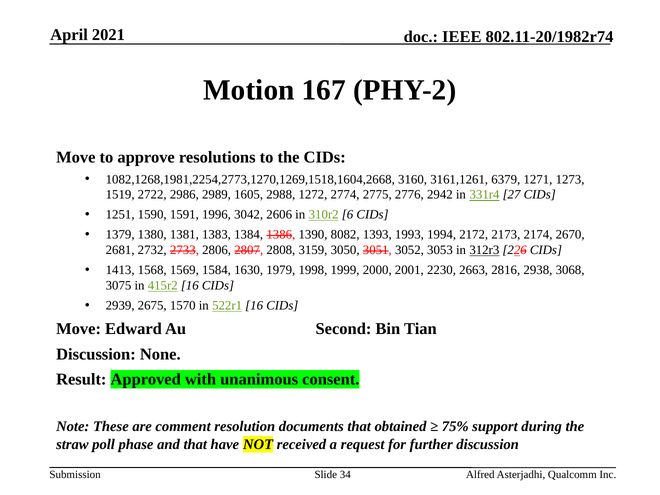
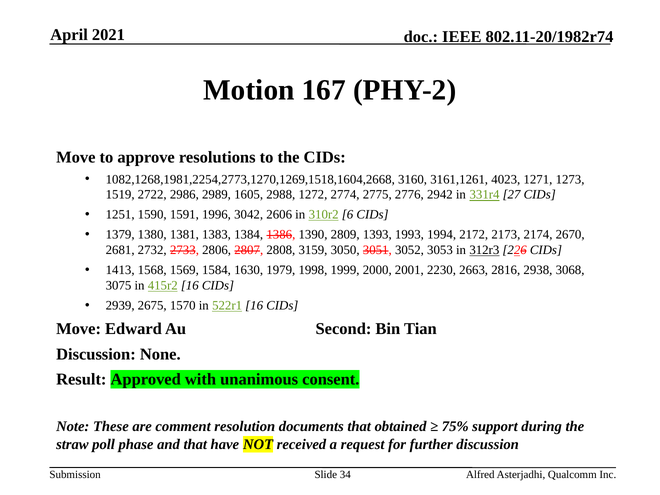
6379: 6379 -> 4023
8082: 8082 -> 2809
